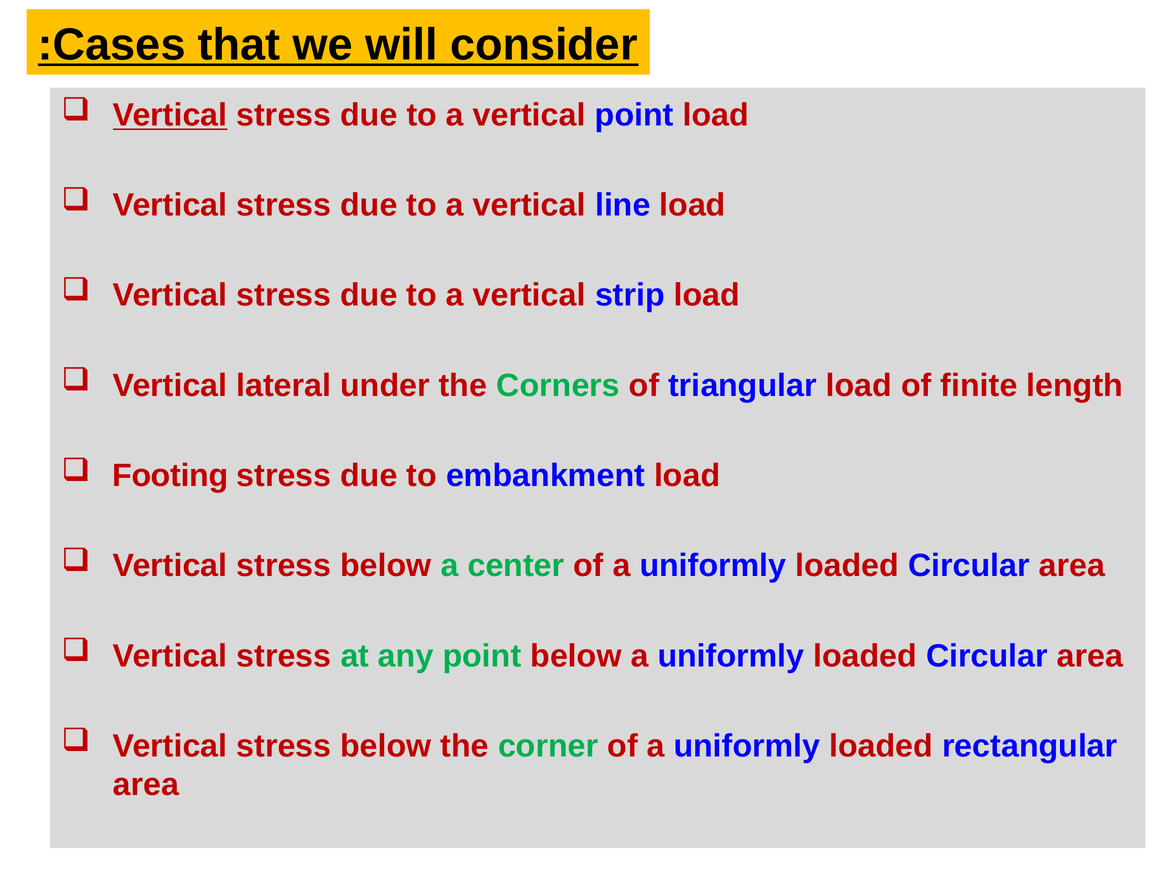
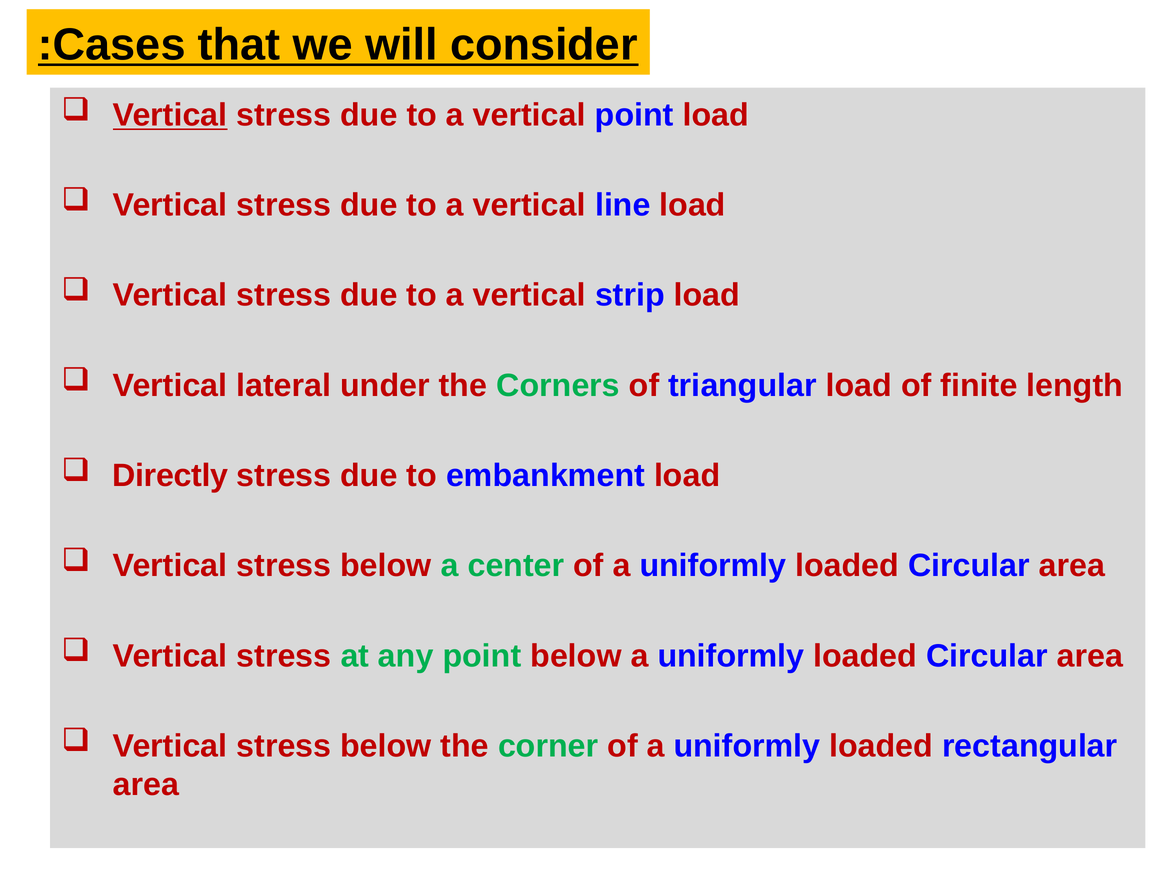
Footing: Footing -> Directly
